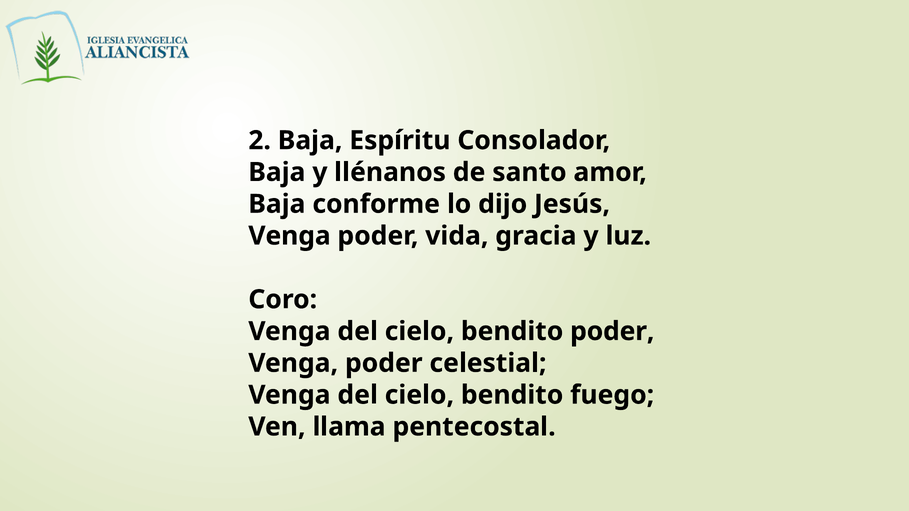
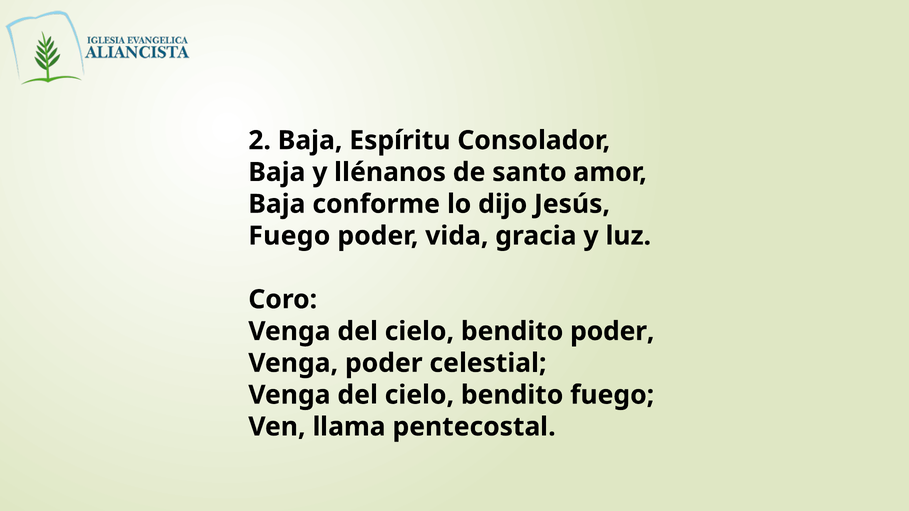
Venga at (290, 236): Venga -> Fuego
